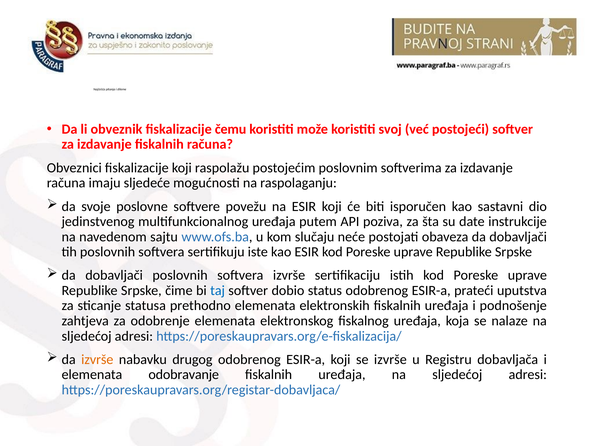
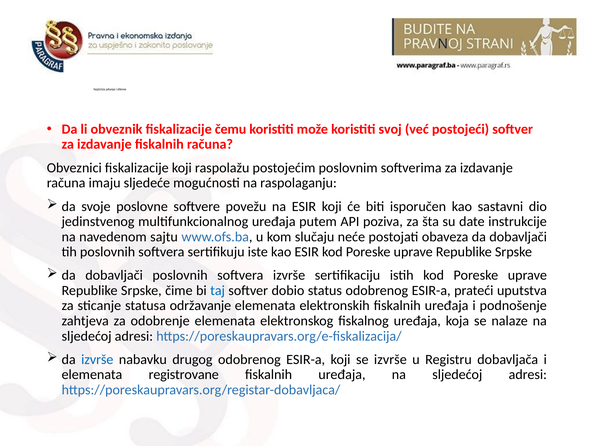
prethodno: prethodno -> održavanje
izvrše at (97, 359) colour: orange -> blue
odobravanje: odobravanje -> registrovane
